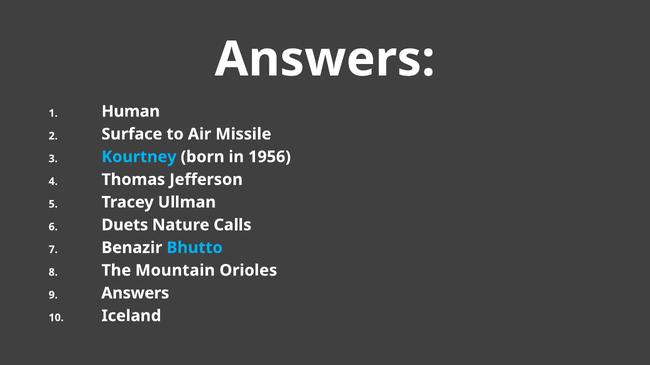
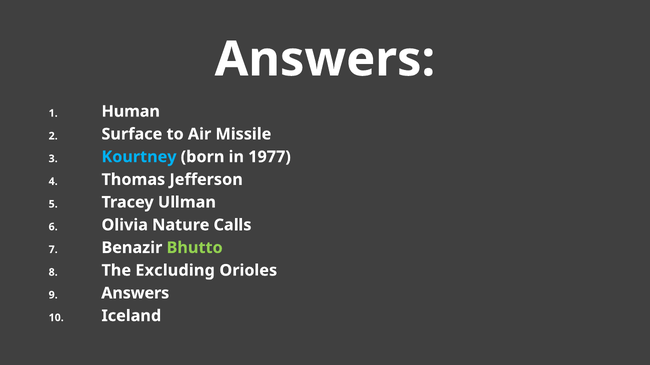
1956: 1956 -> 1977
Duets: Duets -> Olivia
Bhutto colour: light blue -> light green
Mountain: Mountain -> Excluding
